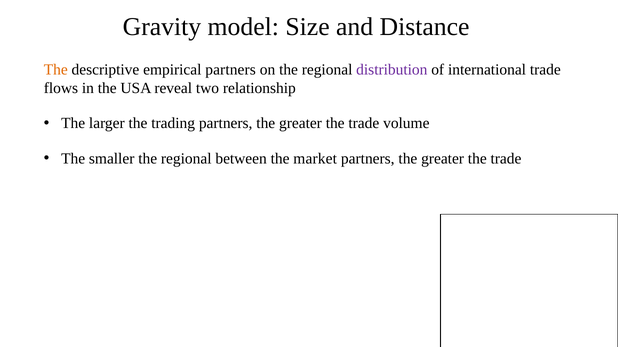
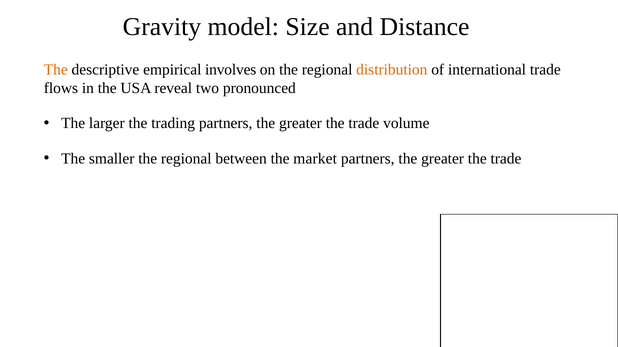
empirical partners: partners -> involves
distribution colour: purple -> orange
relationship: relationship -> pronounced
